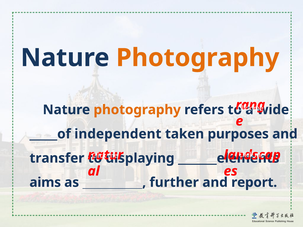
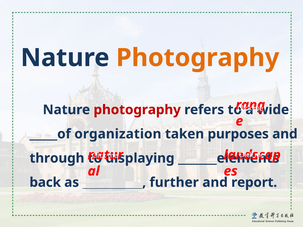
photography at (137, 110) colour: orange -> red
independent: independent -> organization
transfer: transfer -> through
aims: aims -> back
